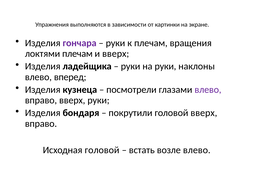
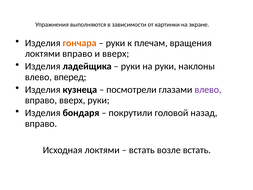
гончара colour: purple -> orange
локтями плечам: плечам -> вправо
головой вверх: вверх -> назад
Исходная головой: головой -> локтями
возле влево: влево -> встать
